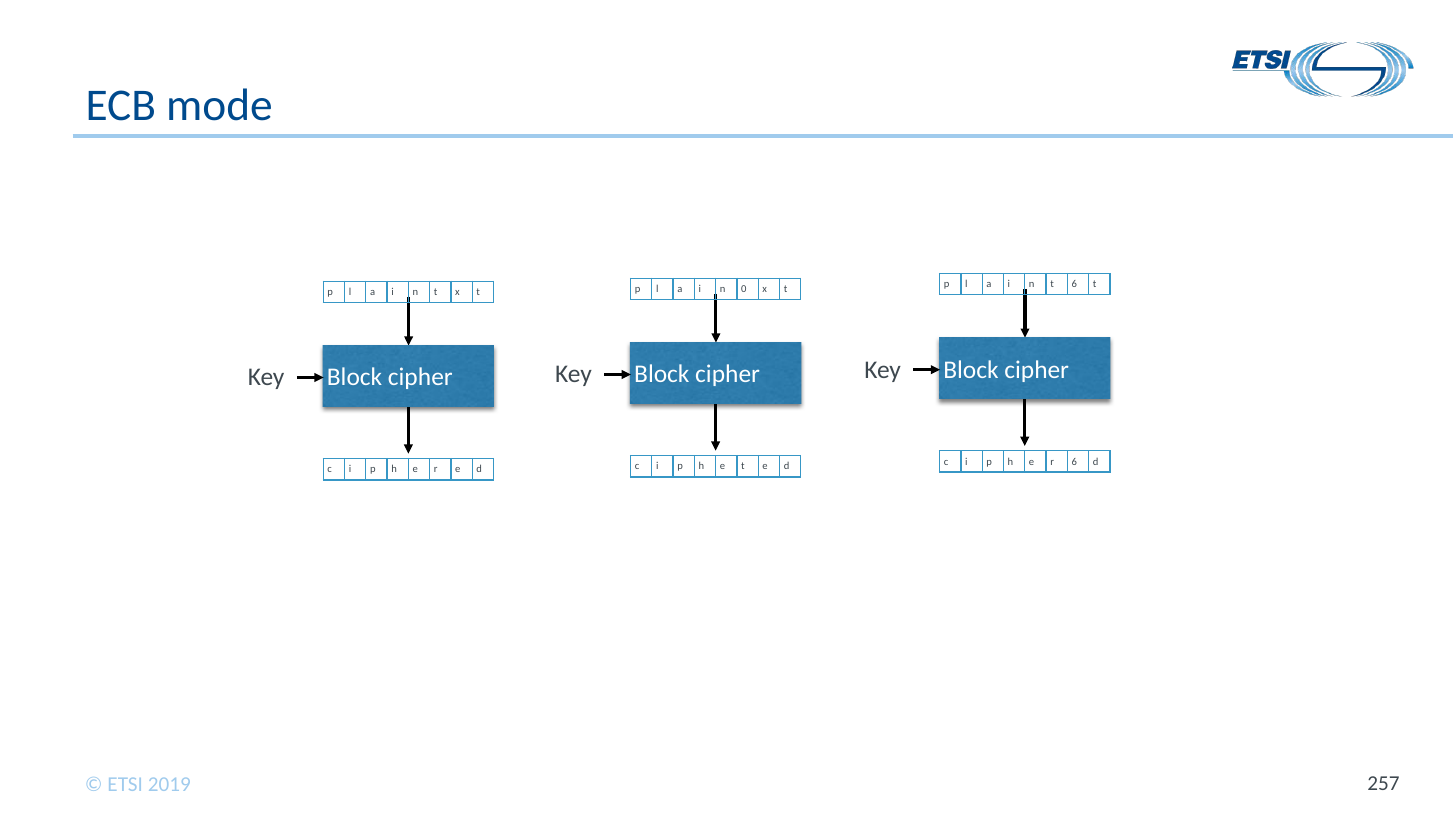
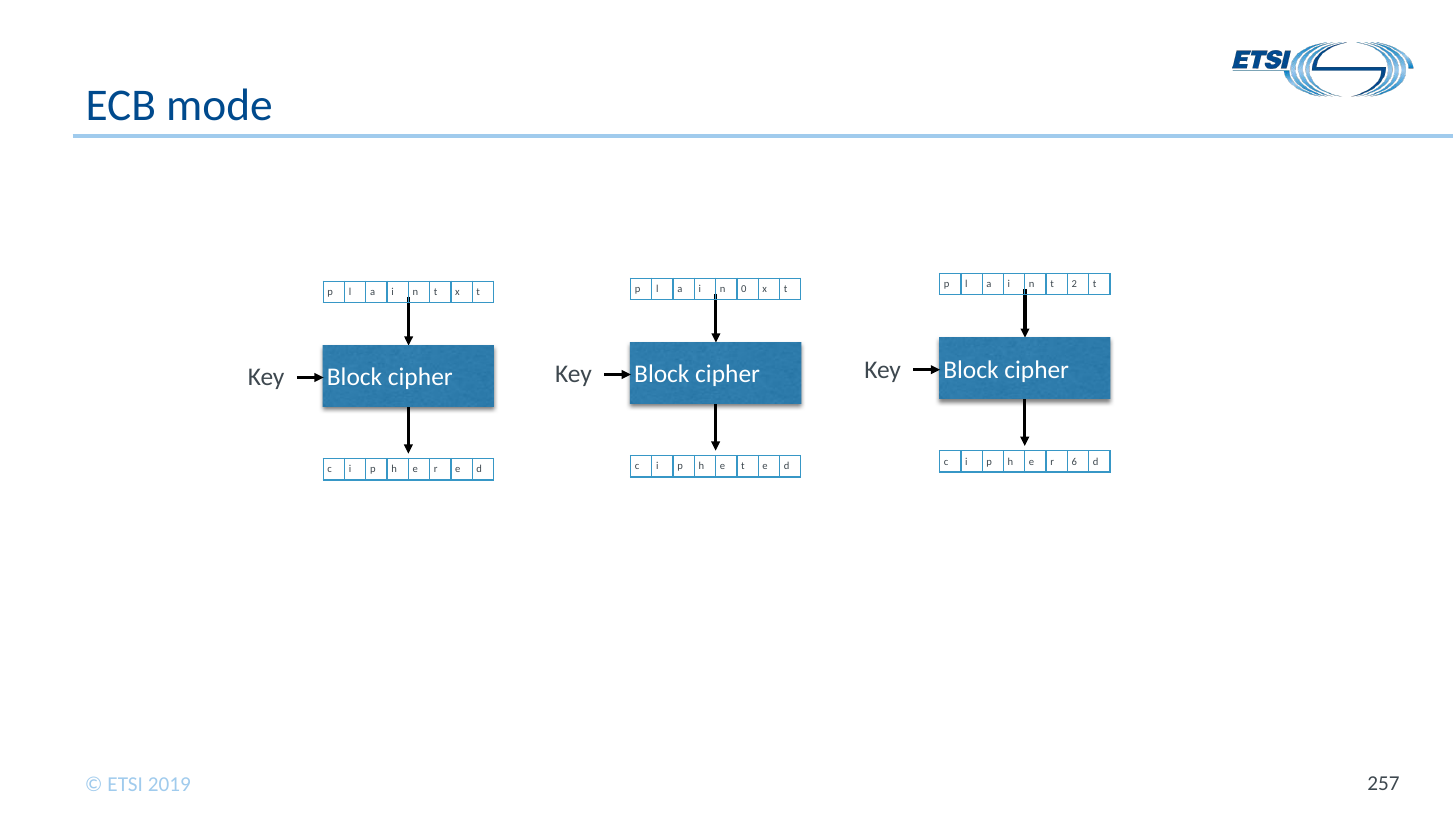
t 6: 6 -> 2
